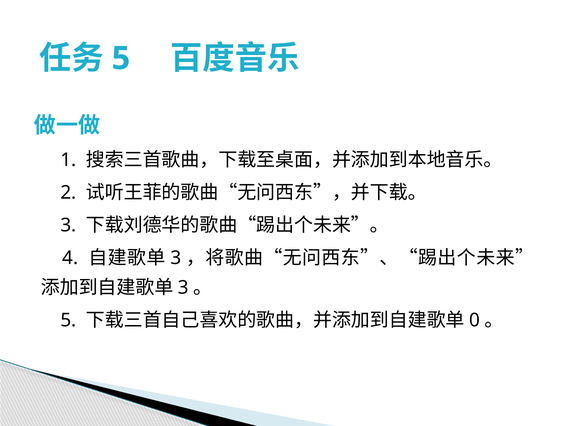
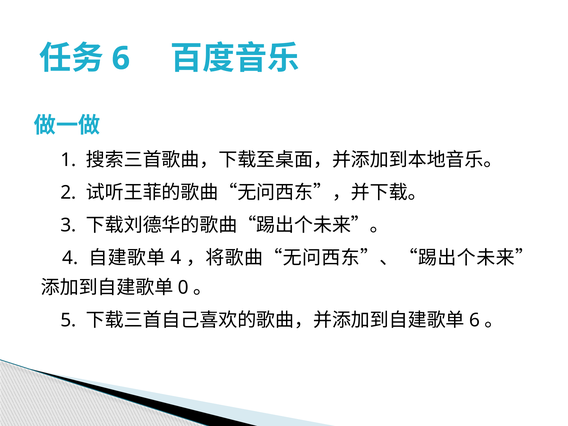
5 at (121, 58): 5 -> 6
3 at (176, 258): 3 -> 4
3 at (183, 287): 3 -> 0
0 at (474, 320): 0 -> 6
